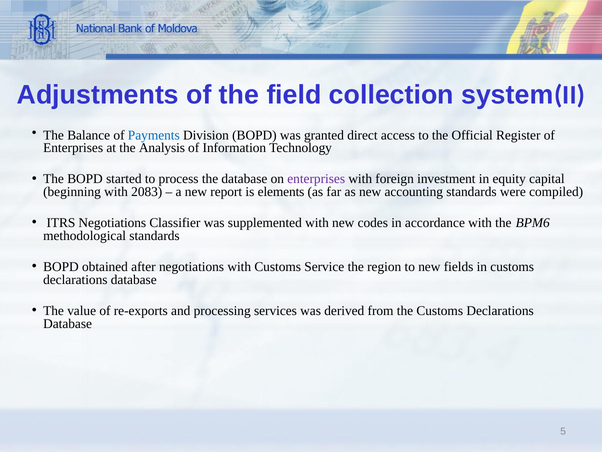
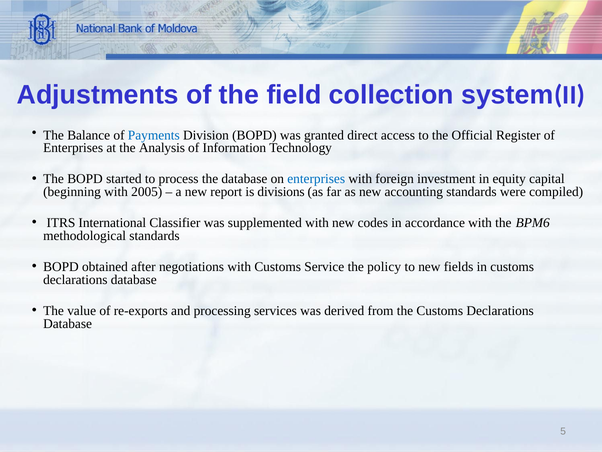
enterprises at (316, 179) colour: purple -> blue
2083: 2083 -> 2005
elements: elements -> divisions
ITRS Negotiations: Negotiations -> International
region: region -> policy
